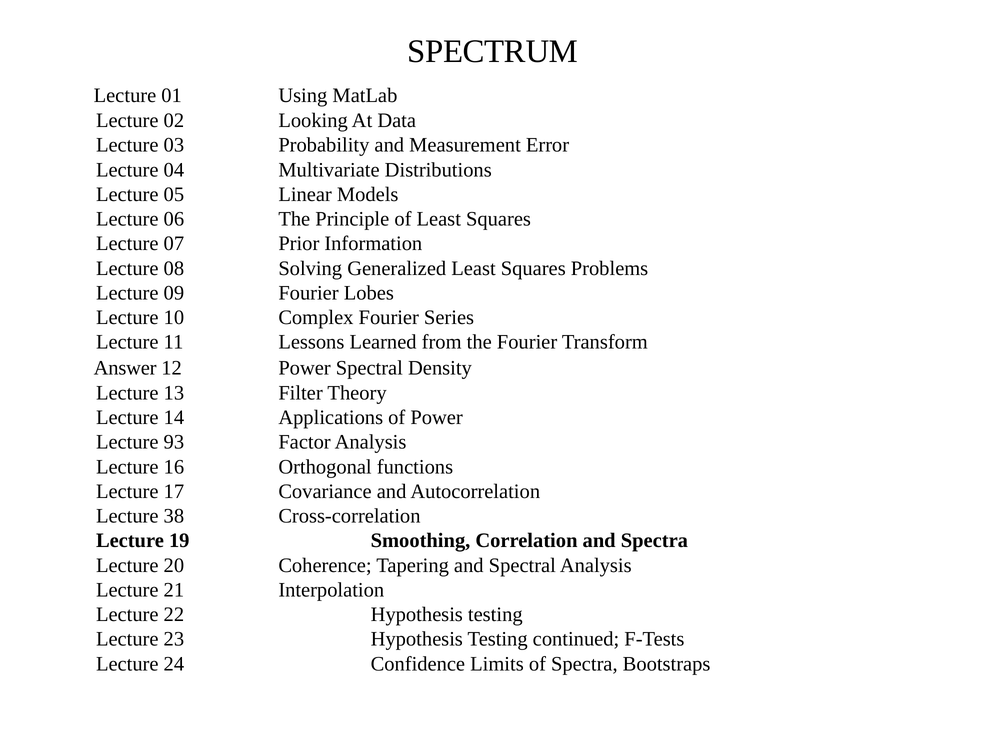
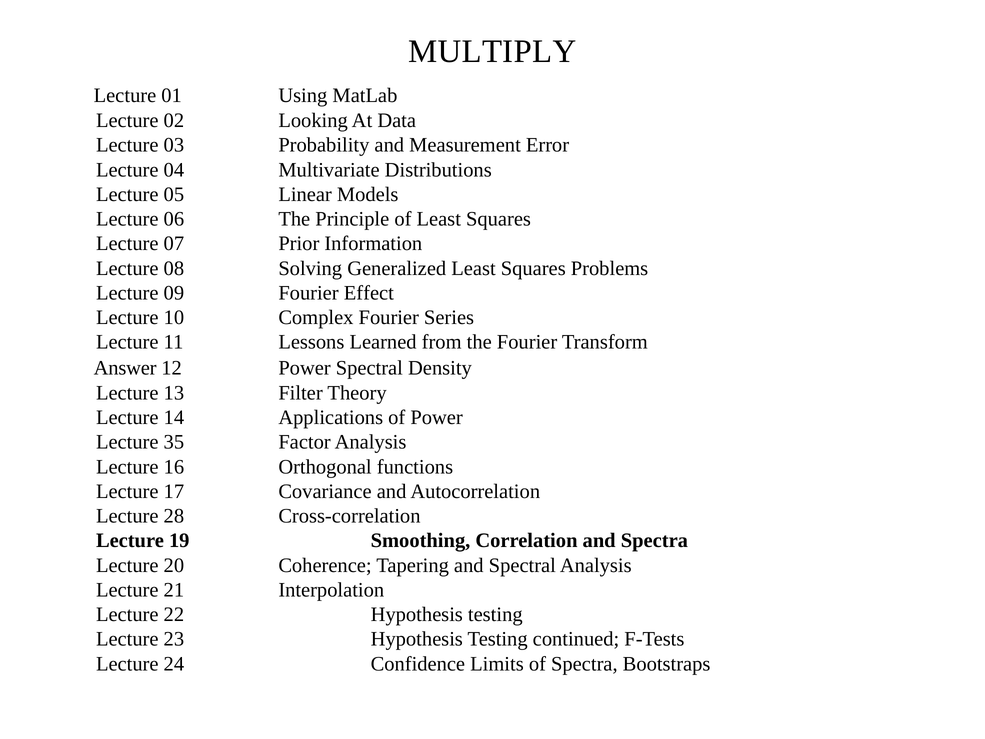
SPECTRUM: SPECTRUM -> MULTIPLY
Lobes: Lobes -> Effect
93: 93 -> 35
38: 38 -> 28
